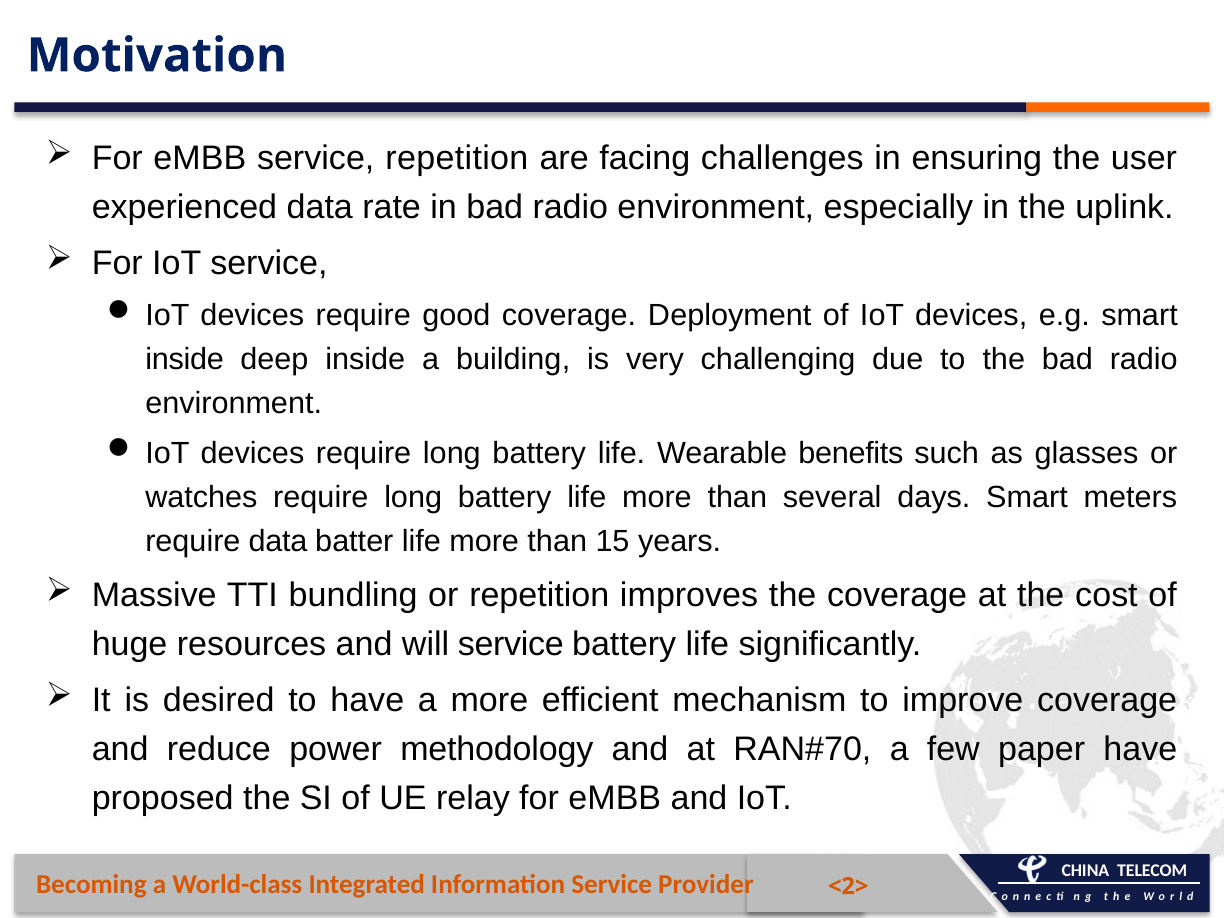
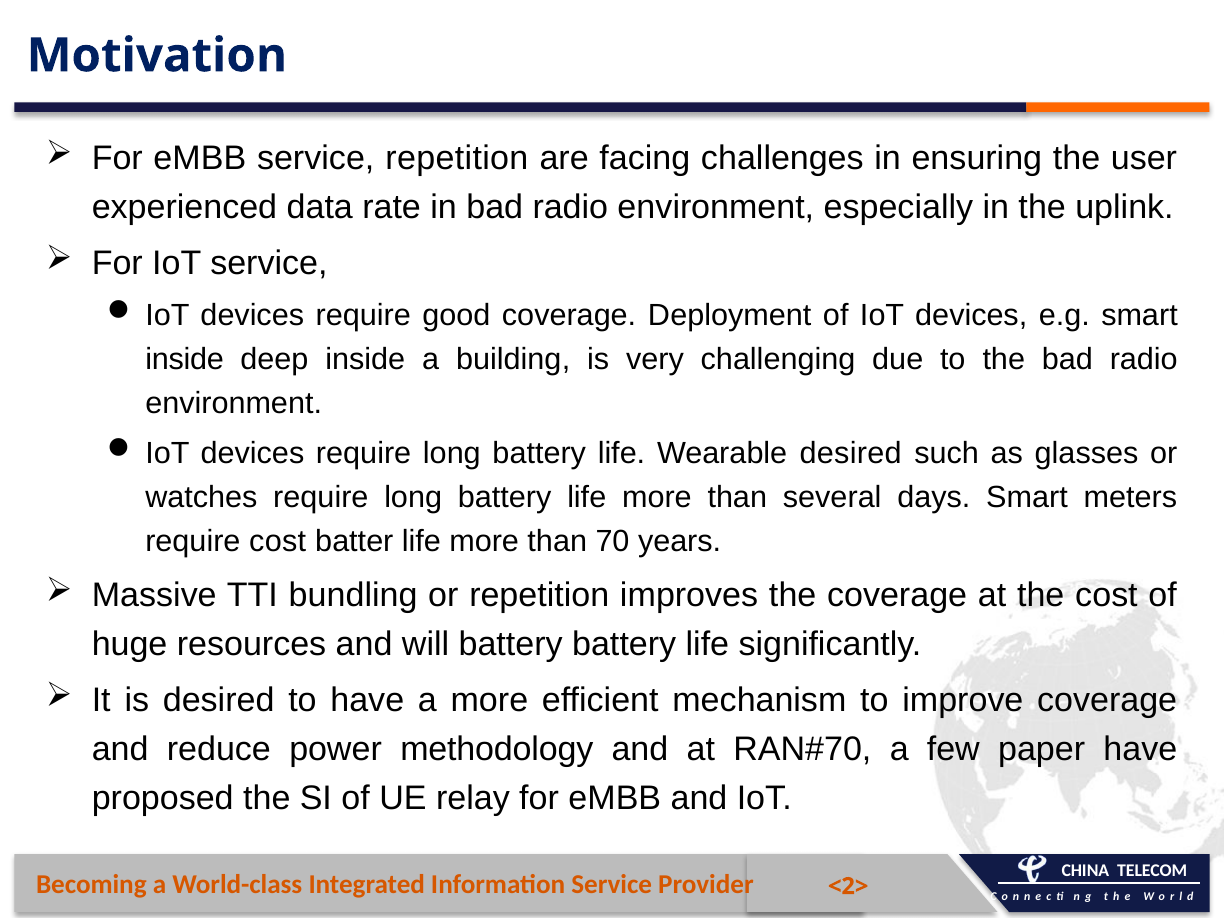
Wearable benefits: benefits -> desired
require data: data -> cost
15: 15 -> 70
will service: service -> battery
